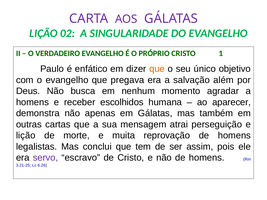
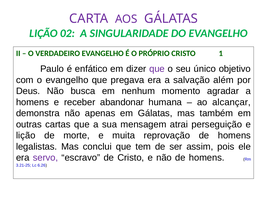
que at (157, 69) colour: orange -> purple
escolhidos: escolhidos -> abandonar
aparecer: aparecer -> alcançar
